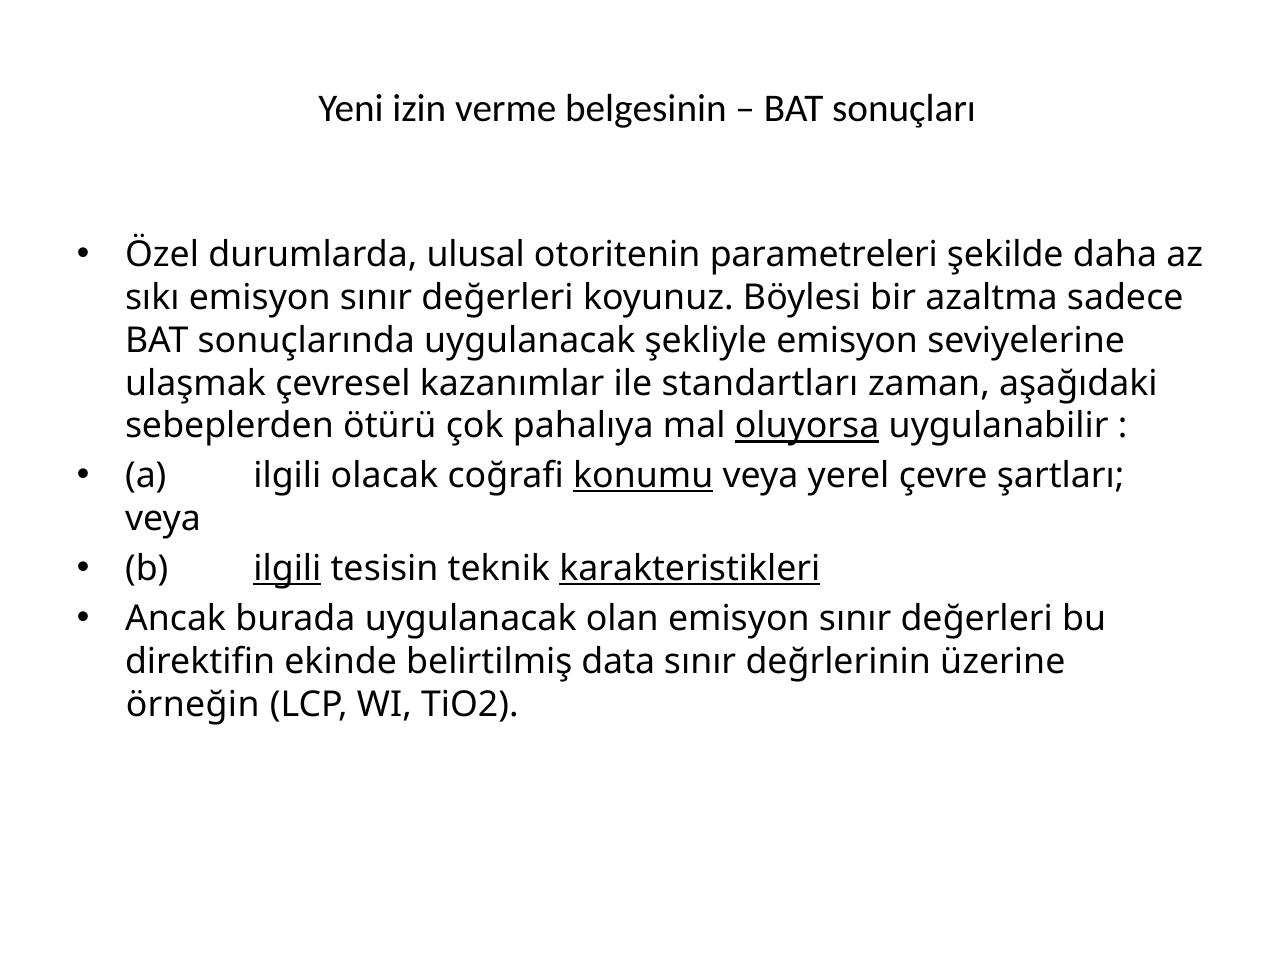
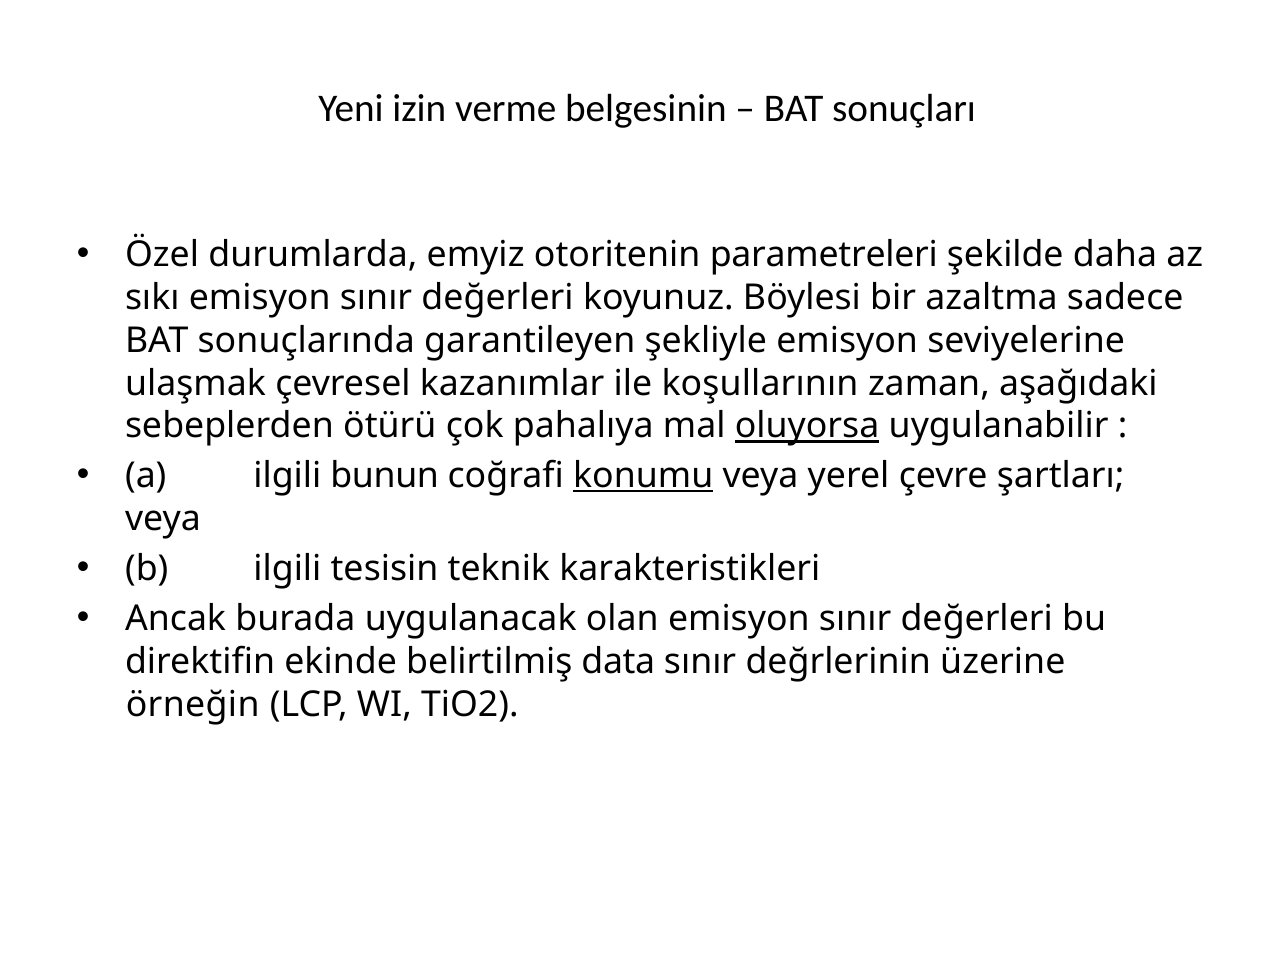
ulusal: ulusal -> emyiz
sonuçlarında uygulanacak: uygulanacak -> garantileyen
standartları: standartları -> koşullarının
olacak: olacak -> bunun
ilgili at (287, 569) underline: present -> none
karakteristikleri underline: present -> none
